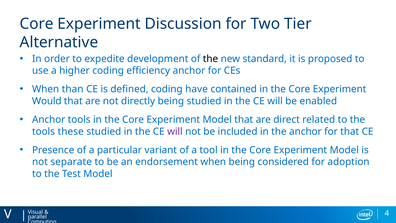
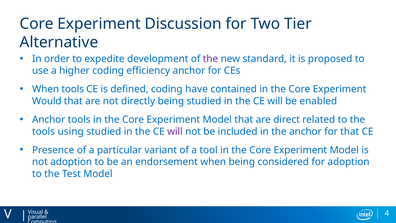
the at (210, 59) colour: black -> purple
When than: than -> tools
these: these -> using
not separate: separate -> adoption
